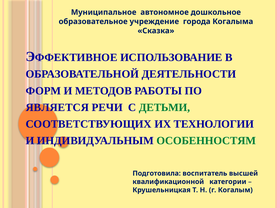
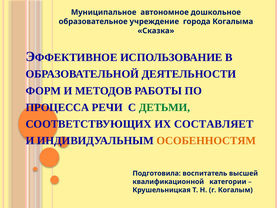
ЯВЛЯЕТСЯ: ЯВЛЯЕТСЯ -> ПРОЦЕССА
ТЕХНОЛОГИИ: ТЕХНОЛОГИИ -> СОСТАВЛЯЕТ
ОСОБЕННОСТЯМ colour: green -> orange
